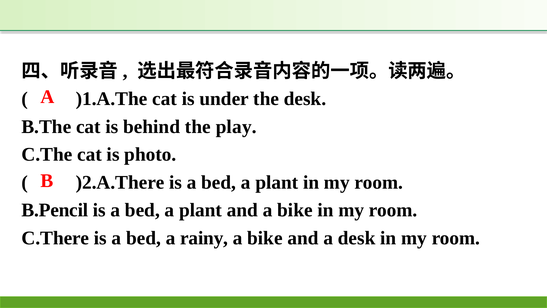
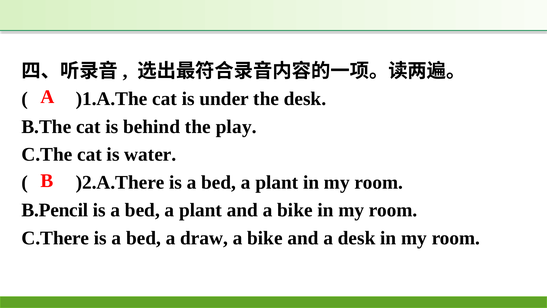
photo: photo -> water
rainy: rainy -> draw
